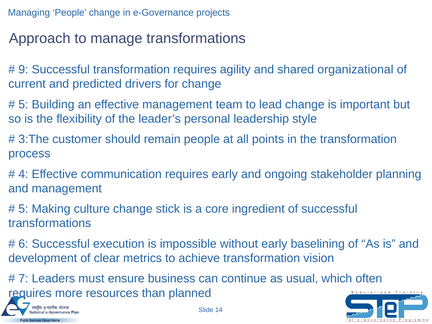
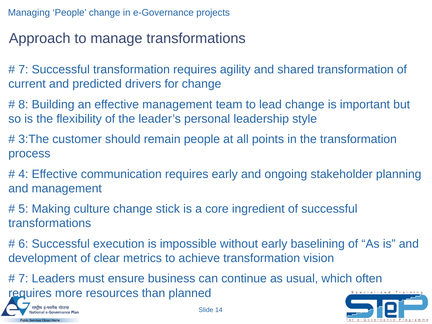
9 at (23, 70): 9 -> 7
shared organizational: organizational -> transformation
5 at (23, 104): 5 -> 8
